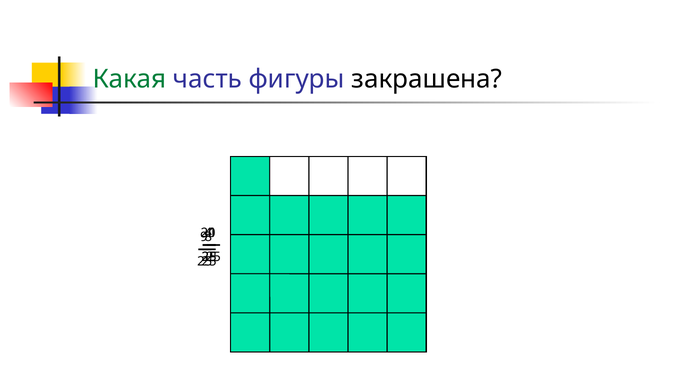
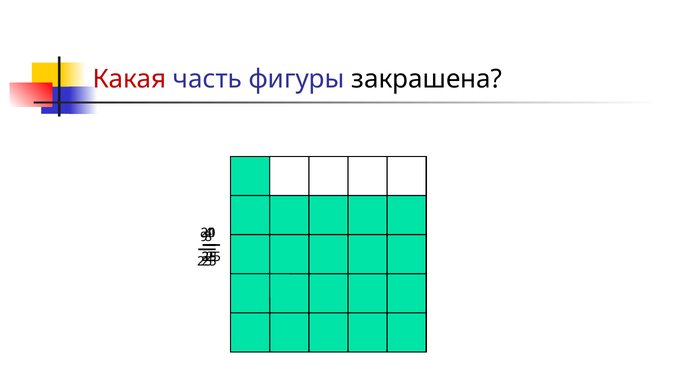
Какая colour: green -> red
